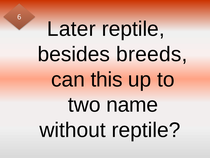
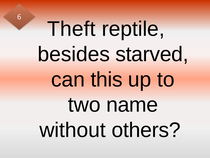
Later: Later -> Theft
breeds: breeds -> starved
without reptile: reptile -> others
